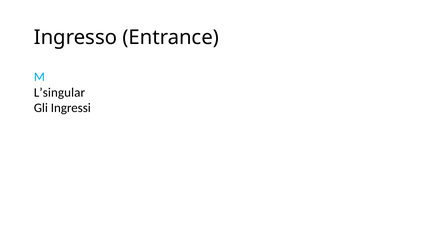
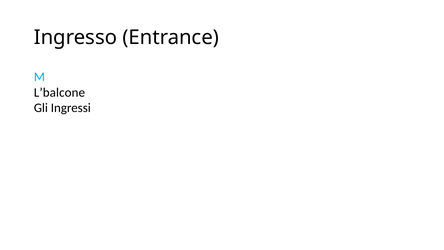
L’singular: L’singular -> L’balcone
